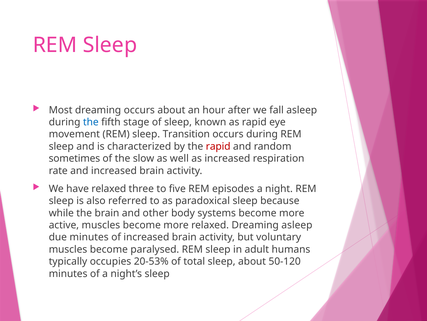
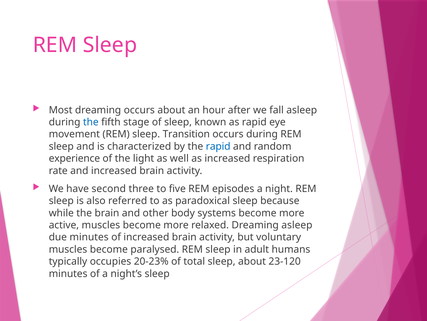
rapid at (218, 146) colour: red -> blue
sometimes: sometimes -> experience
slow: slow -> light
have relaxed: relaxed -> second
20-53%: 20-53% -> 20-23%
50-120: 50-120 -> 23-120
